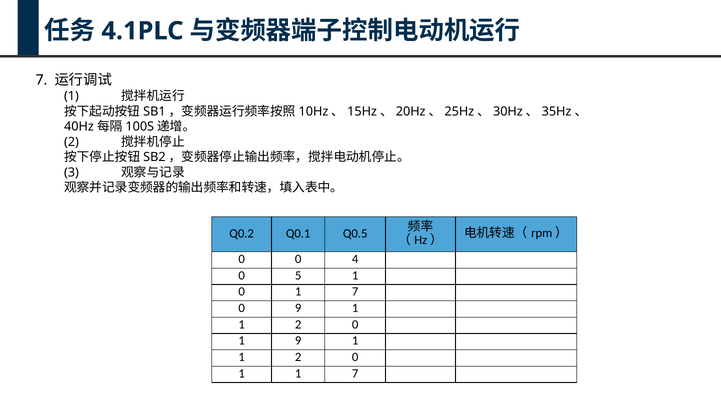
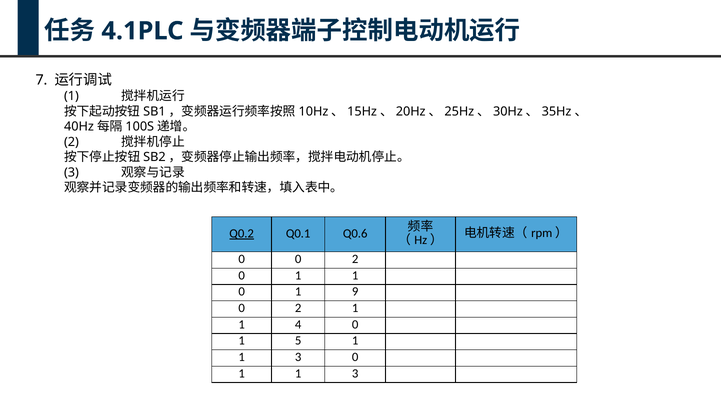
Q0.2 underline: none -> present
Q0.5: Q0.5 -> Q0.6
0 0 4: 4 -> 2
5 at (298, 276): 5 -> 1
0 1 7: 7 -> 9
9 at (298, 308): 9 -> 2
2 at (298, 325): 2 -> 4
1 9: 9 -> 5
2 at (298, 358): 2 -> 3
7 at (355, 374): 7 -> 3
